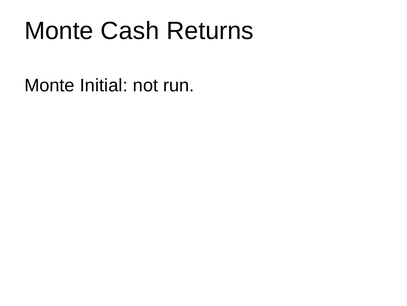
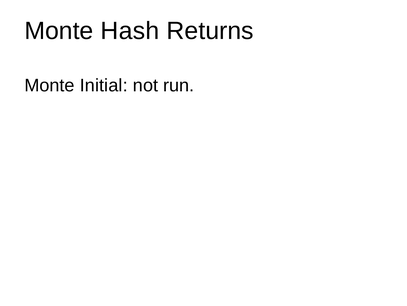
Cash: Cash -> Hash
